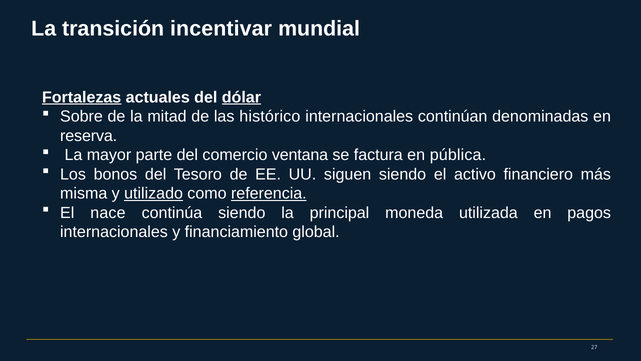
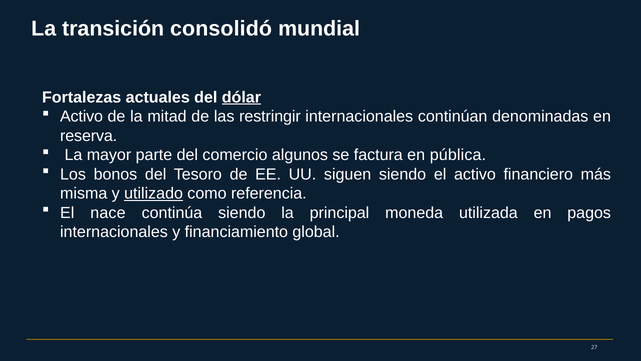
incentivar: incentivar -> consolidó
Fortalezas underline: present -> none
Sobre at (81, 116): Sobre -> Activo
histórico: histórico -> restringir
ventana: ventana -> algunos
referencia underline: present -> none
